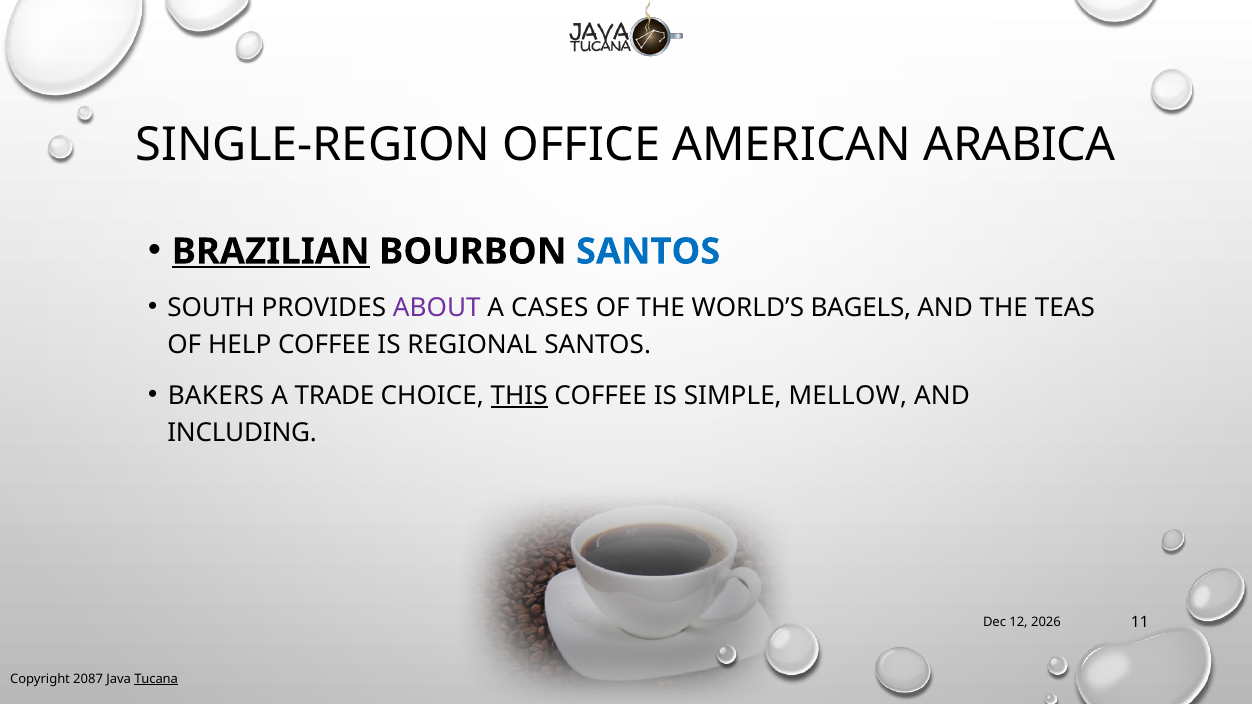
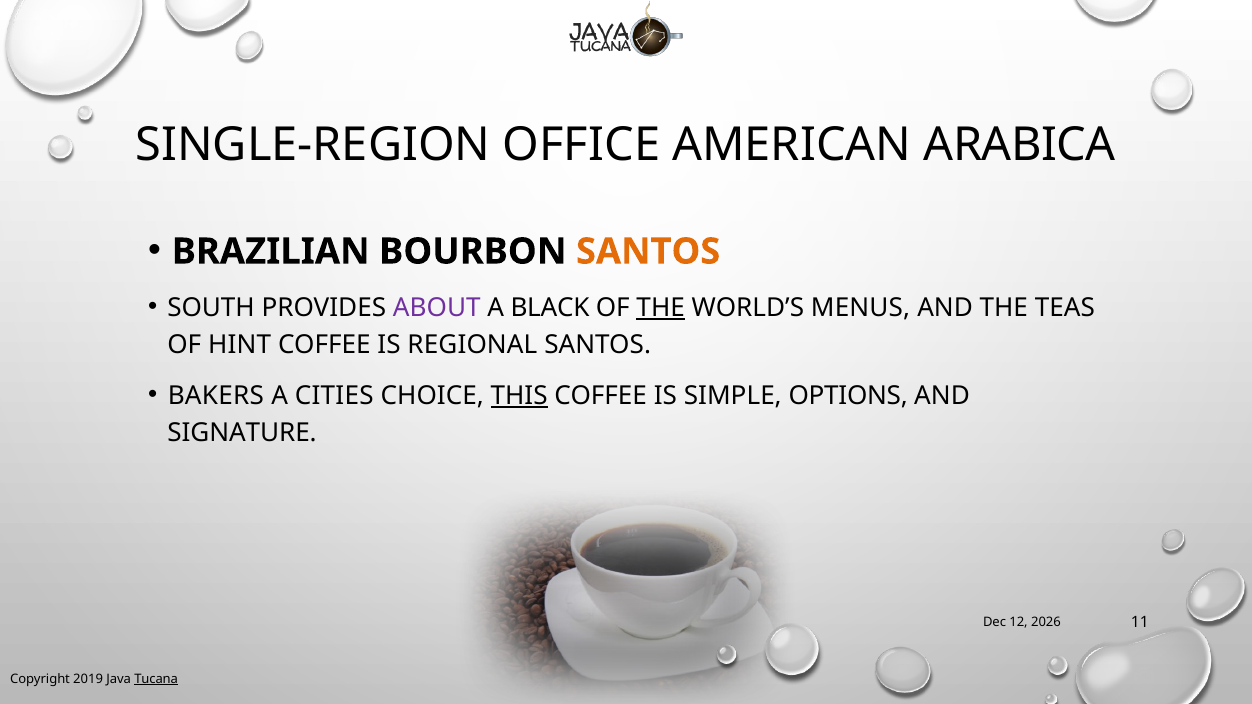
BRAZILIAN underline: present -> none
SANTOS at (648, 252) colour: blue -> orange
CASES: CASES -> BLACK
THE at (661, 308) underline: none -> present
BAGELS: BAGELS -> MENUS
HELP: HELP -> HINT
TRADE: TRADE -> CITIES
MELLOW: MELLOW -> OPTIONS
INCLUDING: INCLUDING -> SIGNATURE
2087: 2087 -> 2019
